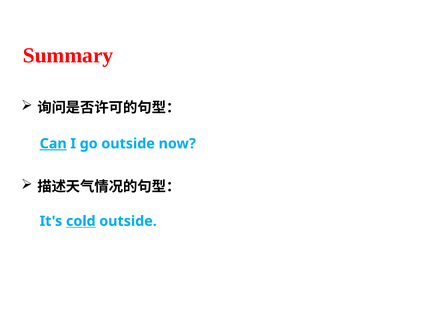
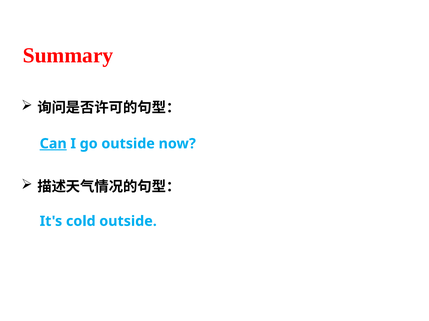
cold underline: present -> none
